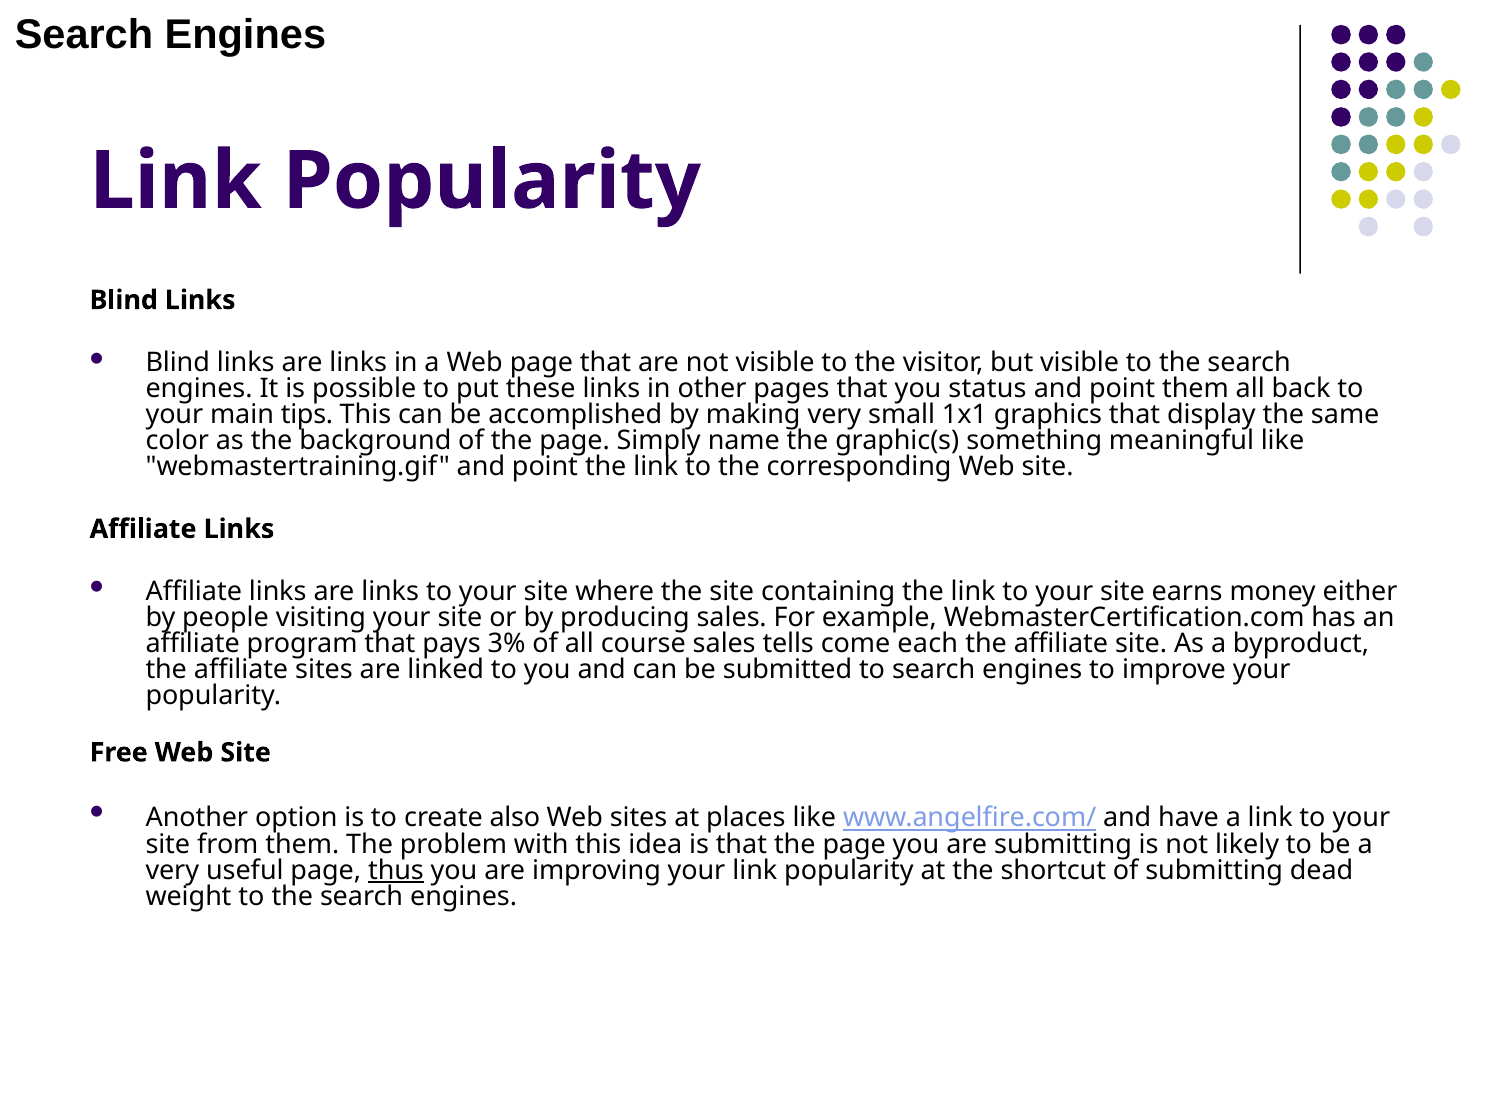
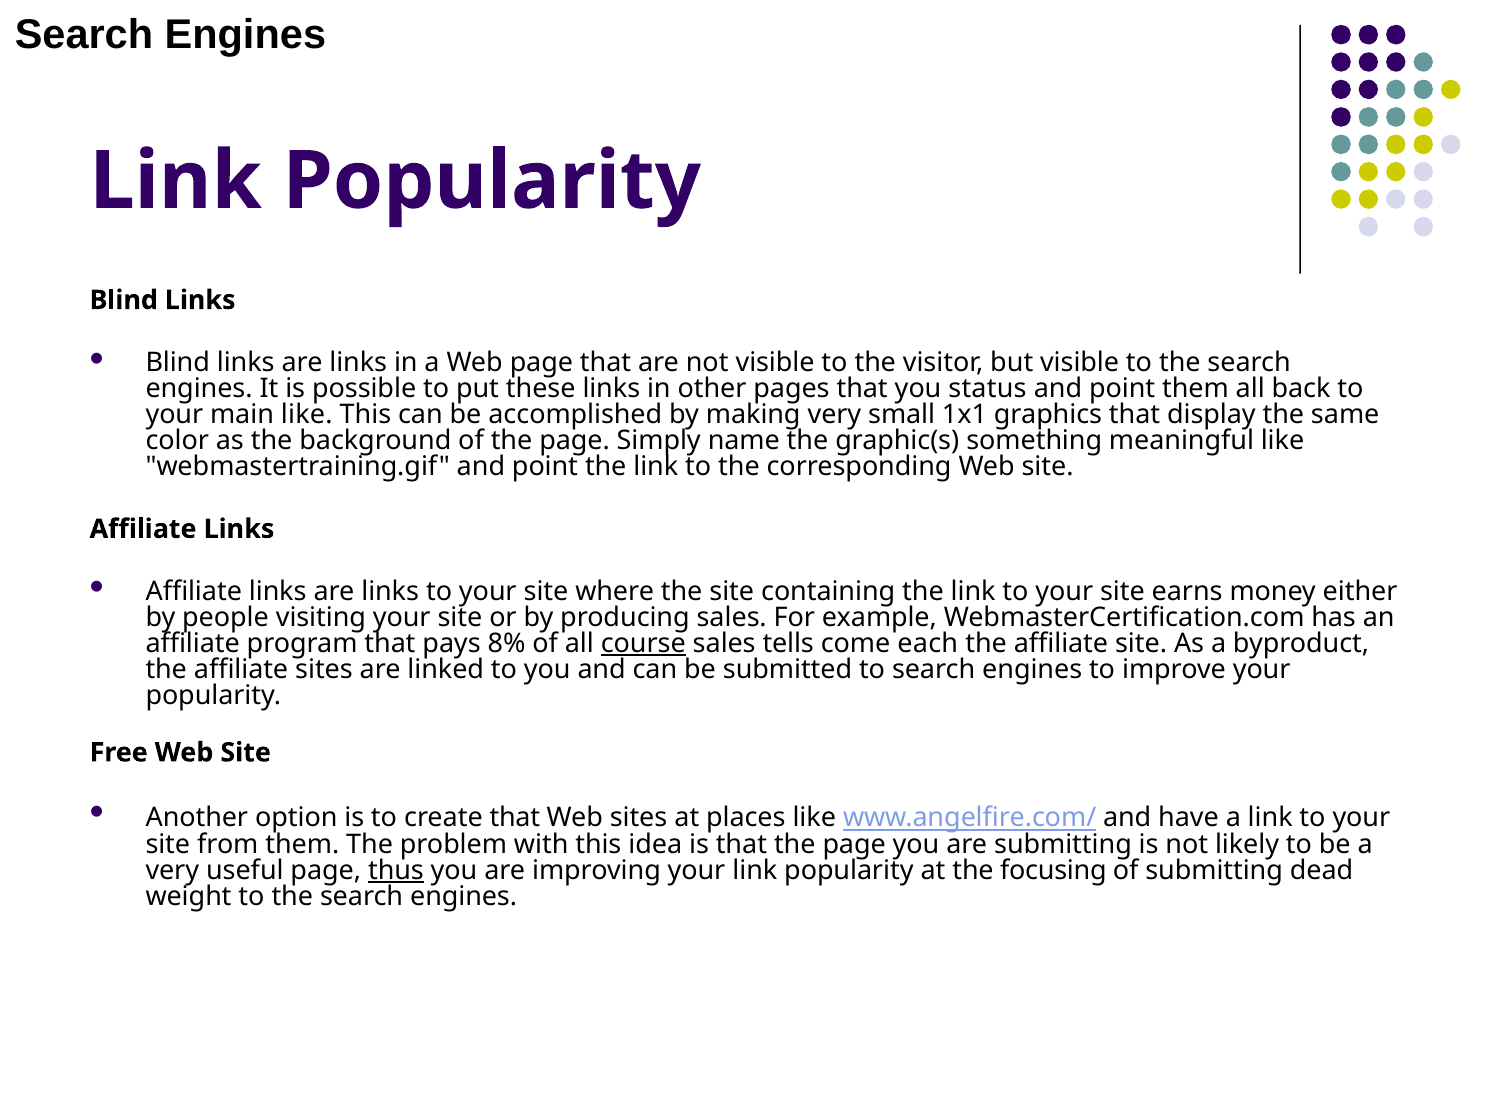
main tips: tips -> like
3%: 3% -> 8%
course underline: none -> present
create also: also -> that
shortcut: shortcut -> focusing
